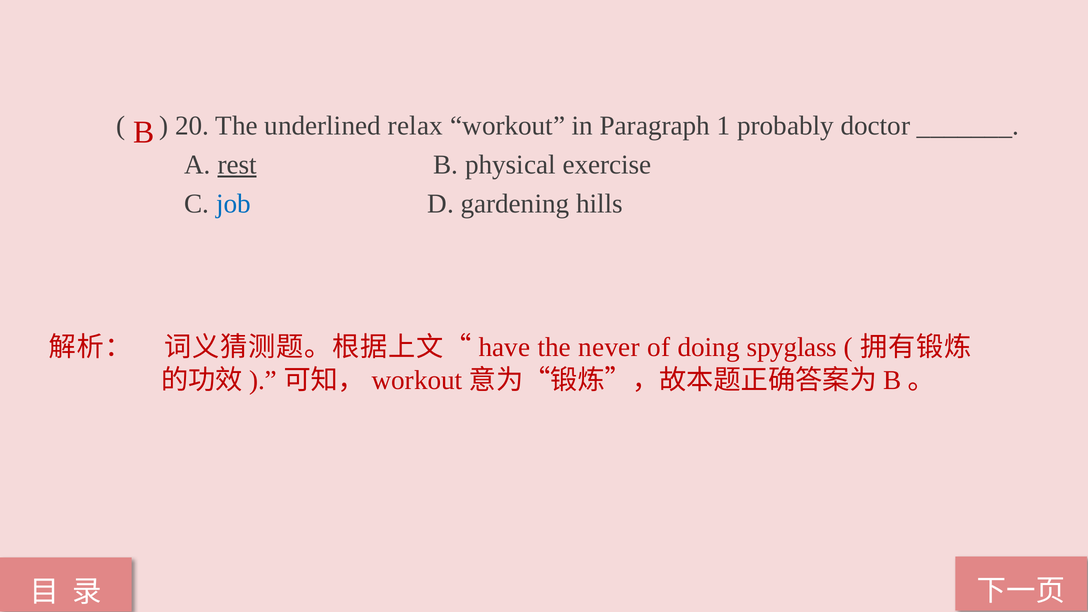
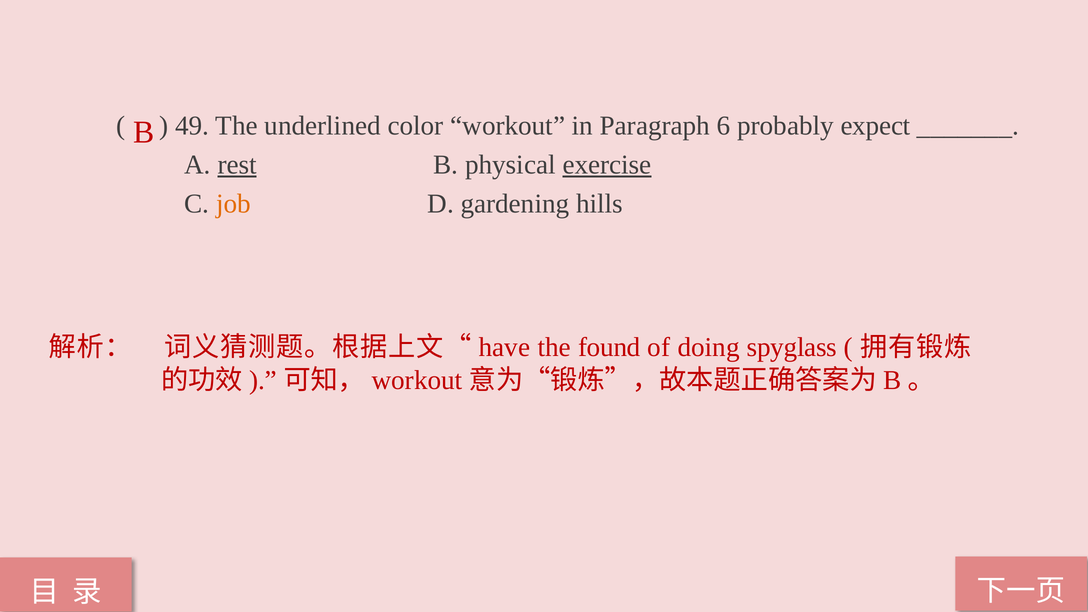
20: 20 -> 49
relax: relax -> color
1: 1 -> 6
doctor: doctor -> expect
exercise underline: none -> present
job colour: blue -> orange
never: never -> found
